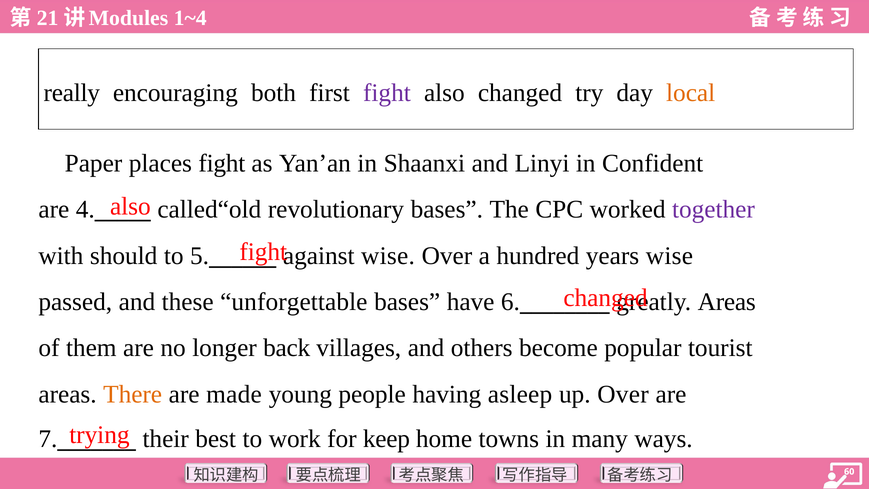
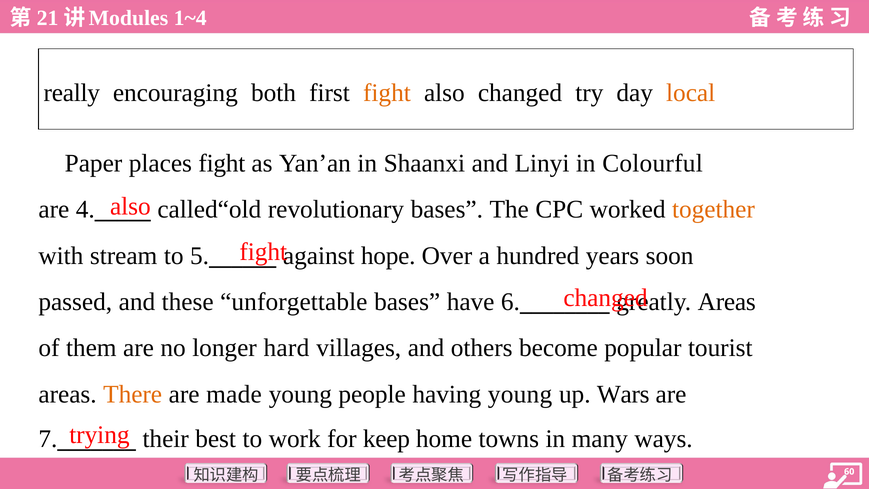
fight at (387, 93) colour: purple -> orange
Confident: Confident -> Colourful
together colour: purple -> orange
should: should -> stream
against wise: wise -> hope
years wise: wise -> soon
back: back -> hard
having asleep: asleep -> young
up Over: Over -> Wars
